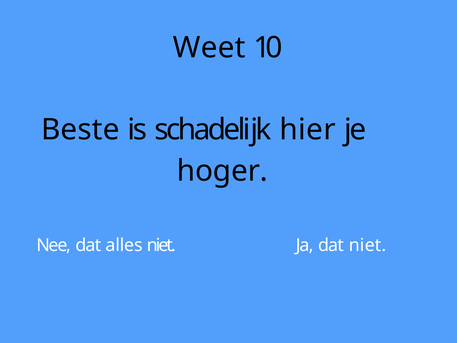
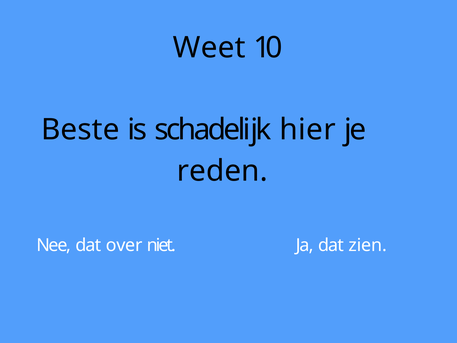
hoger: hoger -> reden
alles: alles -> over
dat niet: niet -> zien
